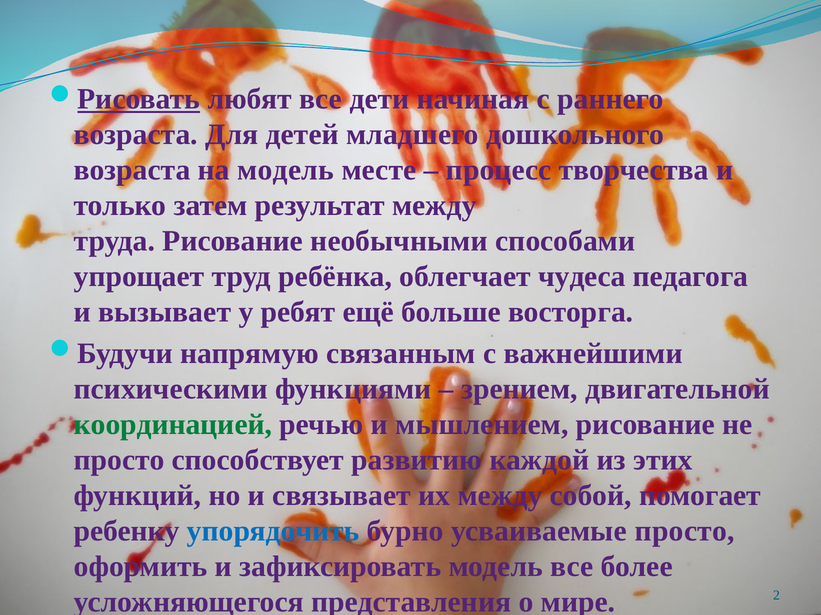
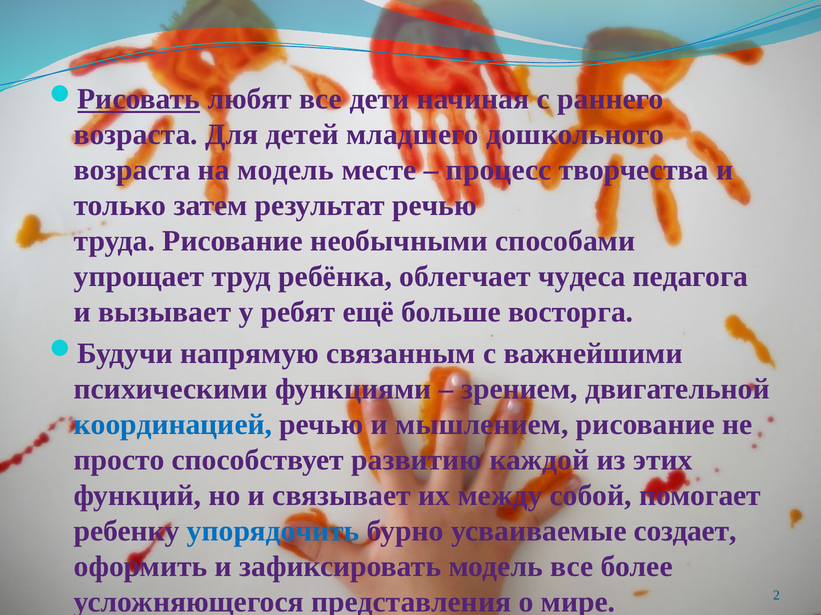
результат между: между -> речью
координацией colour: green -> blue
усваиваемые просто: просто -> создает
